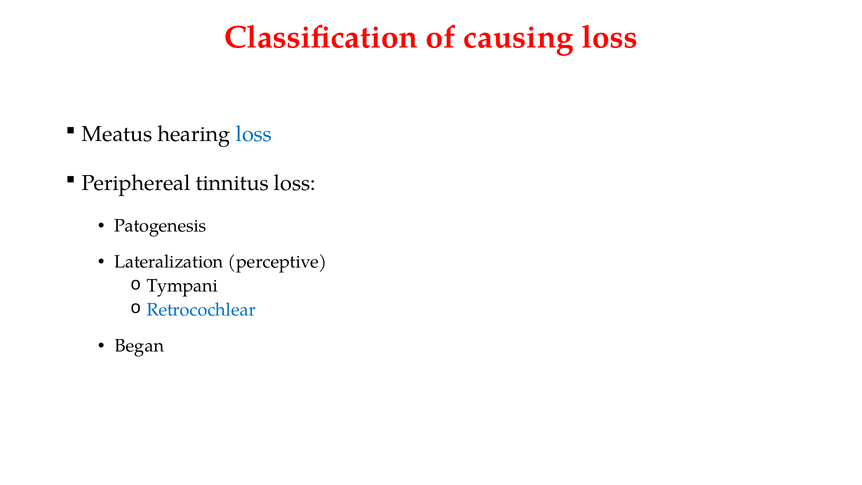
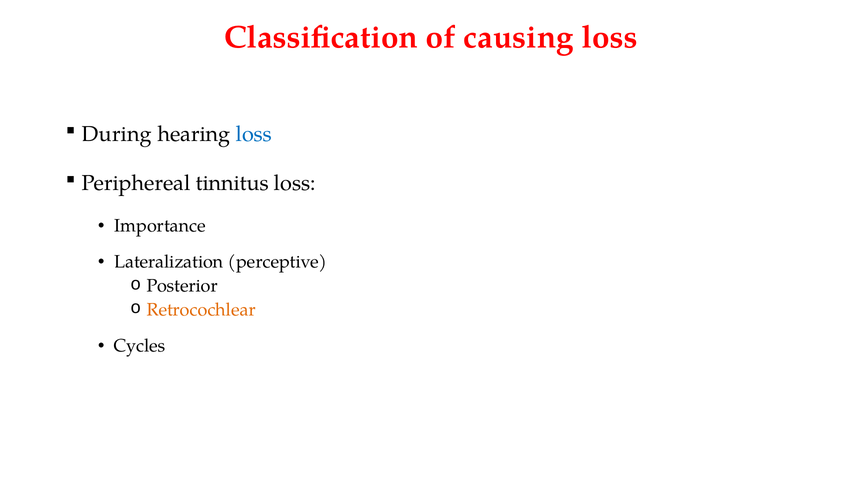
Meatus: Meatus -> During
Patogenesis: Patogenesis -> Importance
Tympani: Tympani -> Posterior
Retrocochlear colour: blue -> orange
Began: Began -> Cycles
